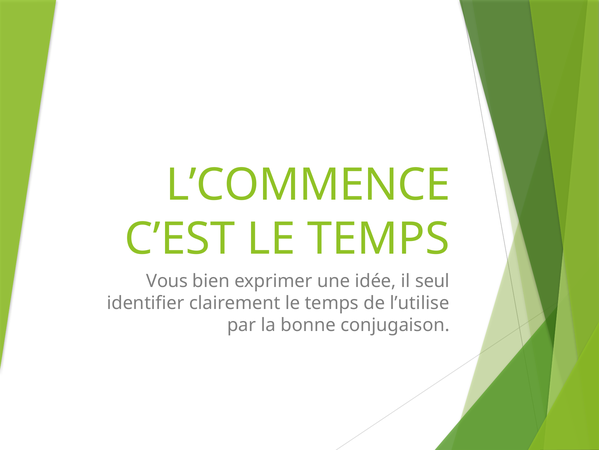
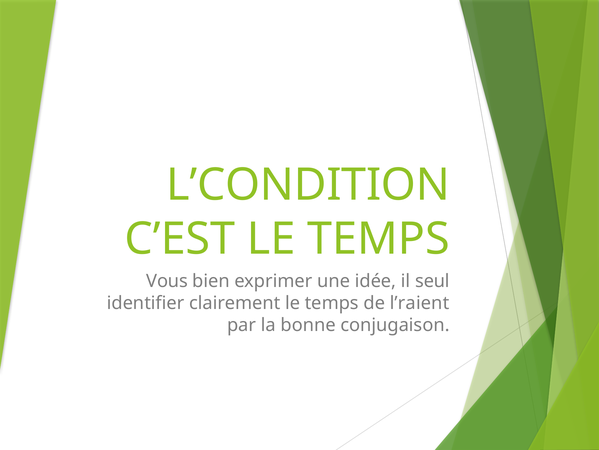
L’COMMENCE: L’COMMENCE -> L’CONDITION
l’utilise: l’utilise -> l’raient
